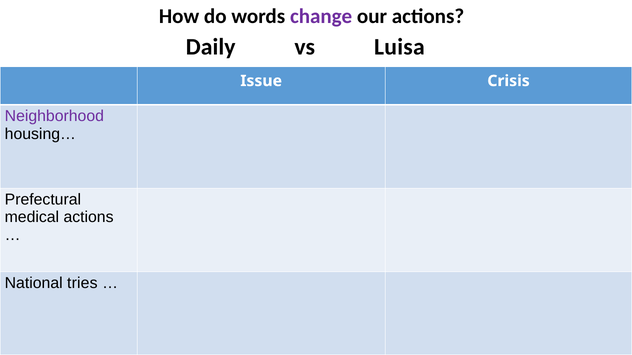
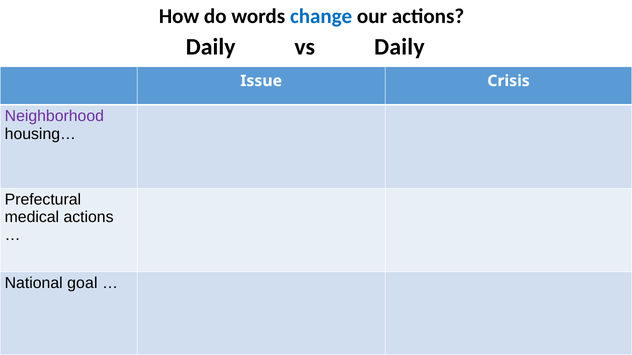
change colour: purple -> blue
vs Luisa: Luisa -> Daily
tries: tries -> goal
